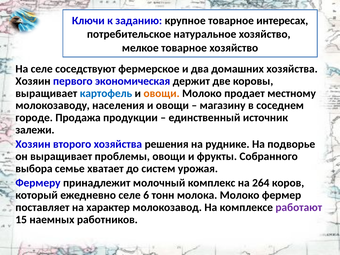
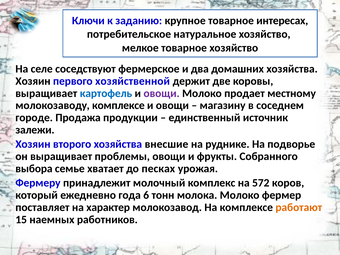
экономическая: экономическая -> хозяйственной
овощи at (162, 93) colour: orange -> purple
молокозаводу населения: населения -> комплексе
решения: решения -> внесшие
систем: систем -> песках
264: 264 -> 572
ежедневно селе: селе -> года
работают colour: purple -> orange
